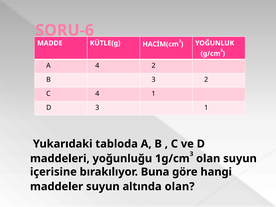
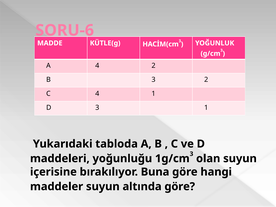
altında olan: olan -> göre
